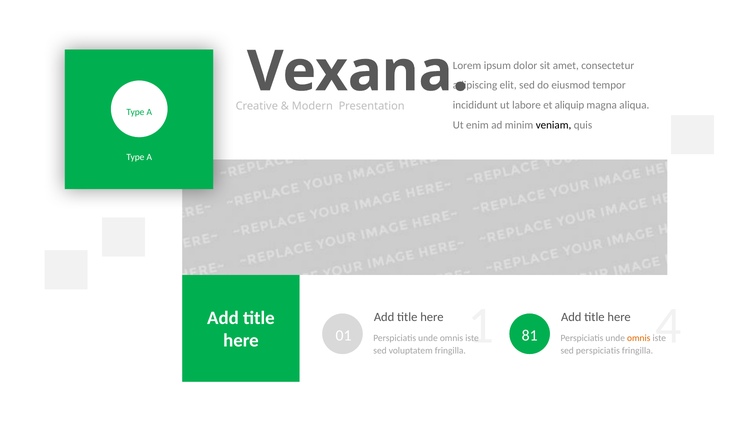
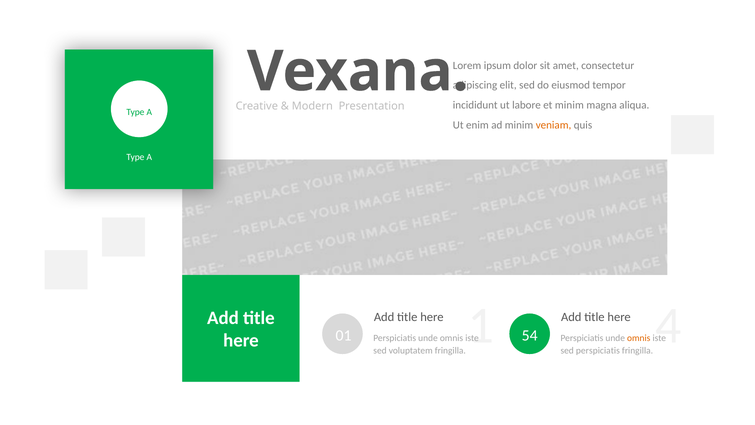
et aliquip: aliquip -> minim
veniam colour: black -> orange
81: 81 -> 54
